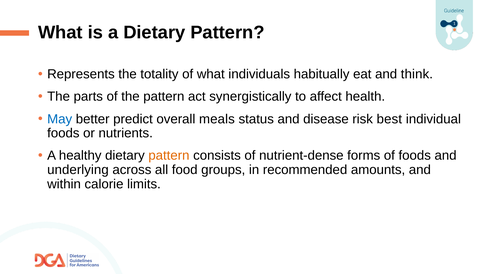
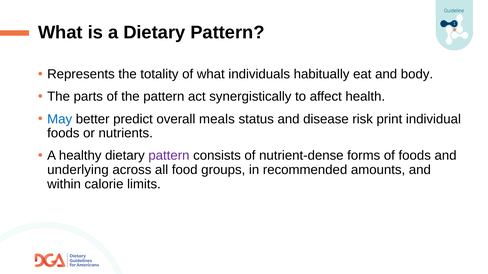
think: think -> body
best: best -> print
pattern at (169, 156) colour: orange -> purple
